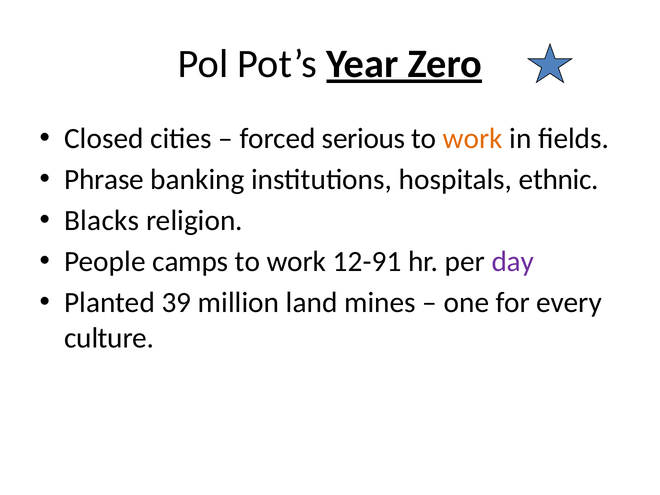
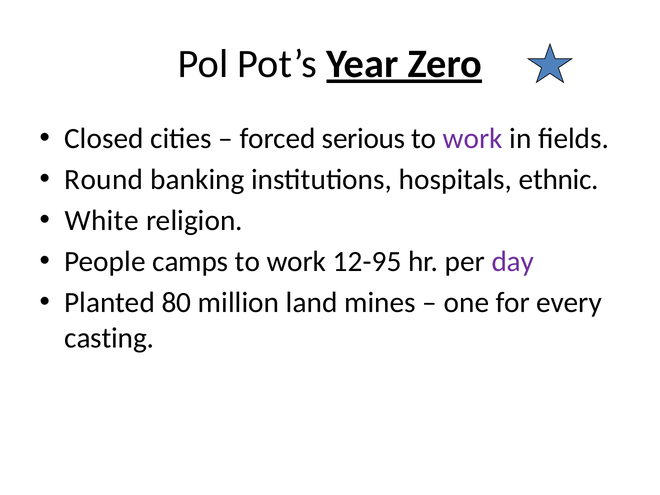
work at (473, 138) colour: orange -> purple
Phrase: Phrase -> Round
Blacks: Blacks -> White
12-91: 12-91 -> 12-95
39: 39 -> 80
culture: culture -> casting
